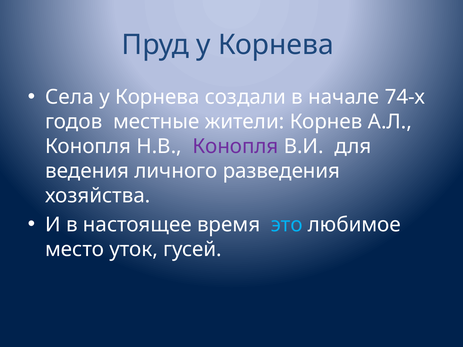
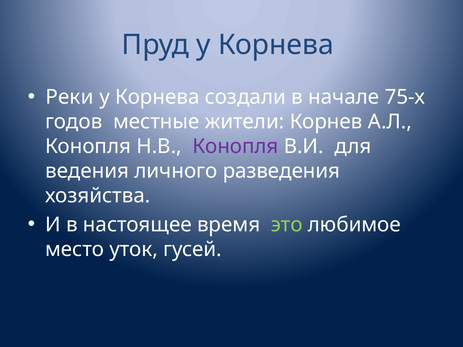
Села: Села -> Реки
74-х: 74-х -> 75-х
это colour: light blue -> light green
